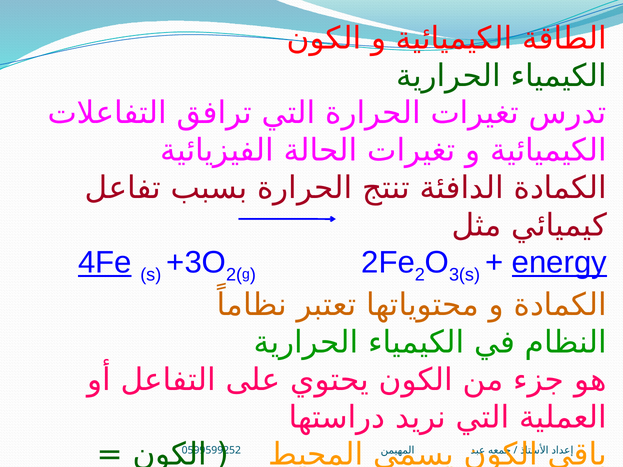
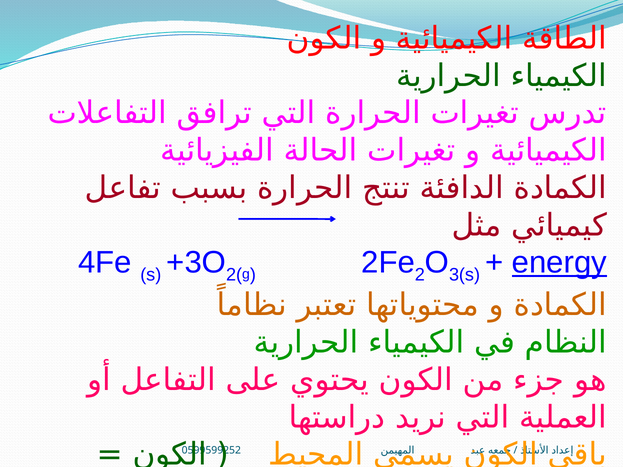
4Fe underline: present -> none
